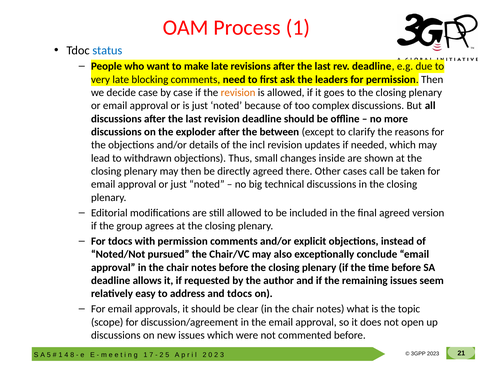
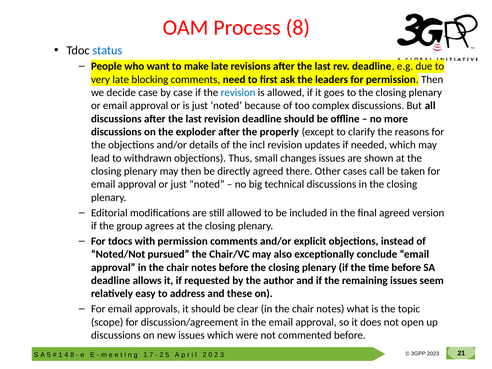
Process 1: 1 -> 8
revision at (238, 93) colour: orange -> blue
between: between -> properly
changes inside: inside -> issues
and tdocs: tdocs -> these
